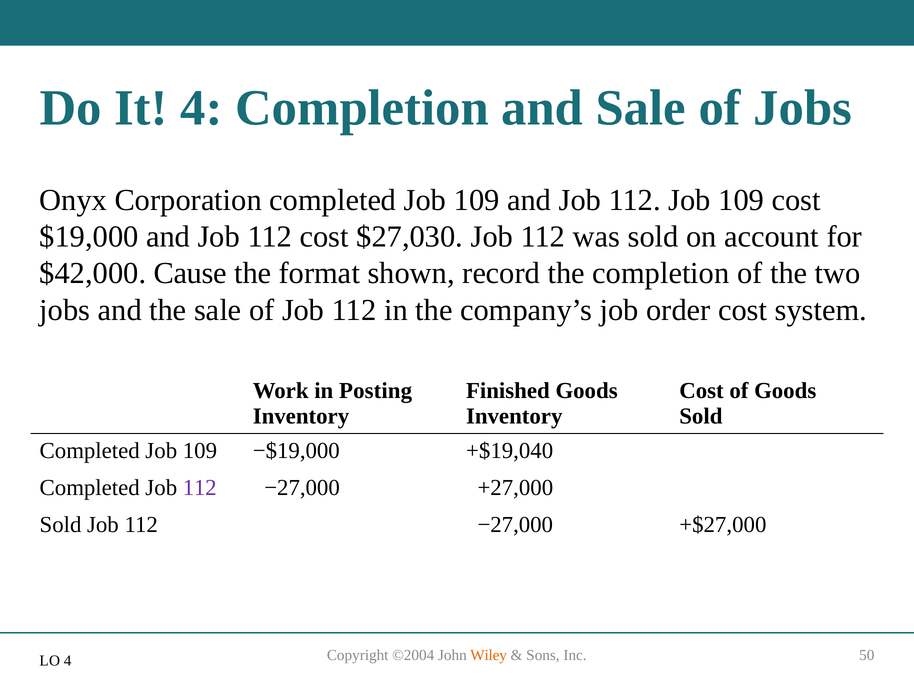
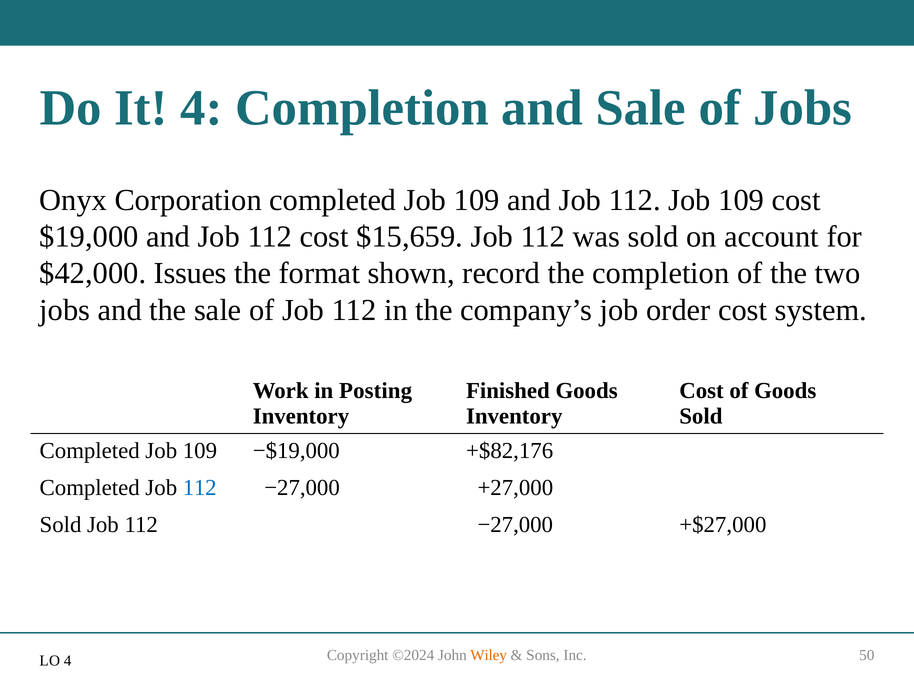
$27,030: $27,030 -> $15,659
Cause: Cause -> Issues
+$19,040: +$19,040 -> +$82,176
112 at (200, 487) colour: purple -> blue
©2004: ©2004 -> ©2024
